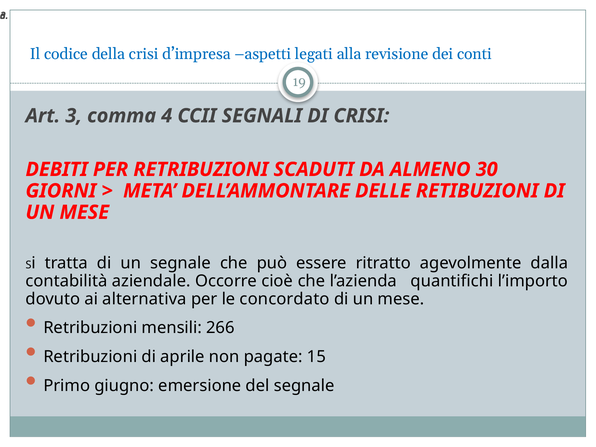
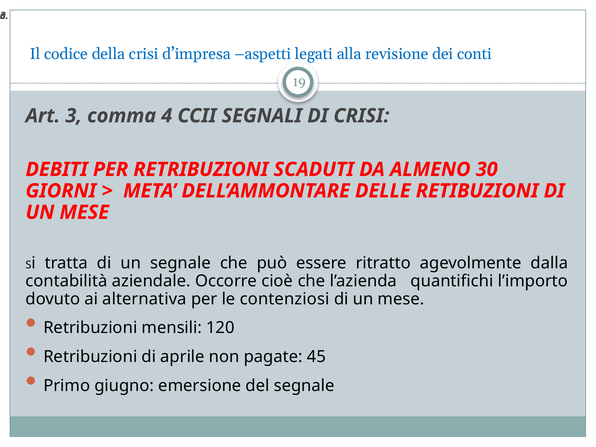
concordato: concordato -> contenziosi
266: 266 -> 120
15: 15 -> 45
